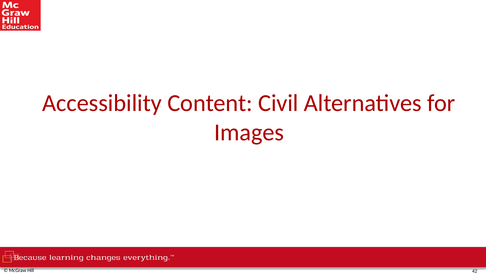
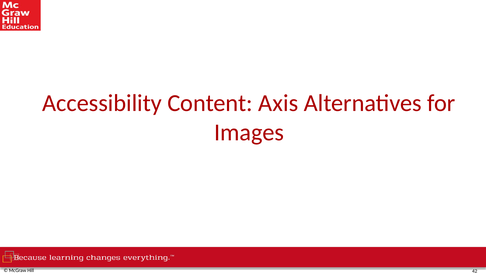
Civil: Civil -> Axis
